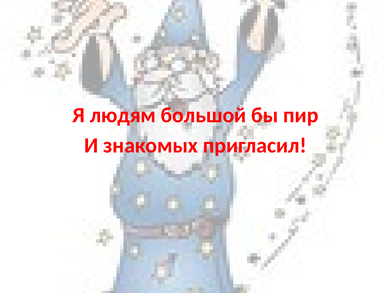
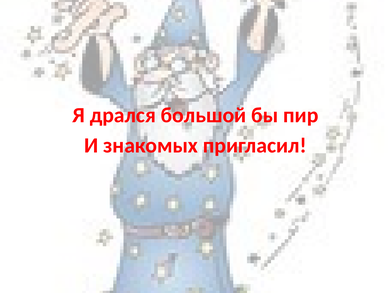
людям: людям -> дрался
